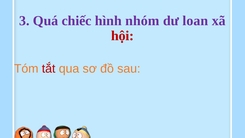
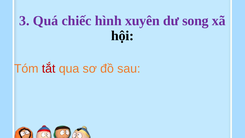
nhóm: nhóm -> xuyên
loan: loan -> song
hội colour: red -> black
